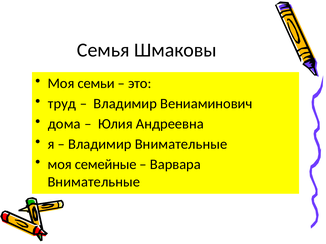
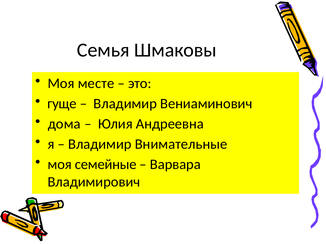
семьи: семьи -> месте
труд: труд -> гуще
Внимательные at (94, 182): Внимательные -> Владимирович
